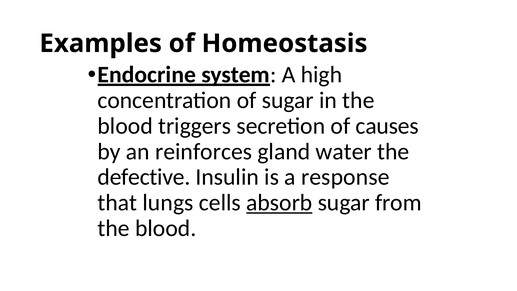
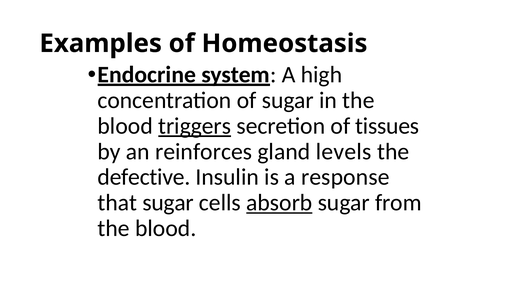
triggers underline: none -> present
causes: causes -> tissues
water: water -> levels
that lungs: lungs -> sugar
